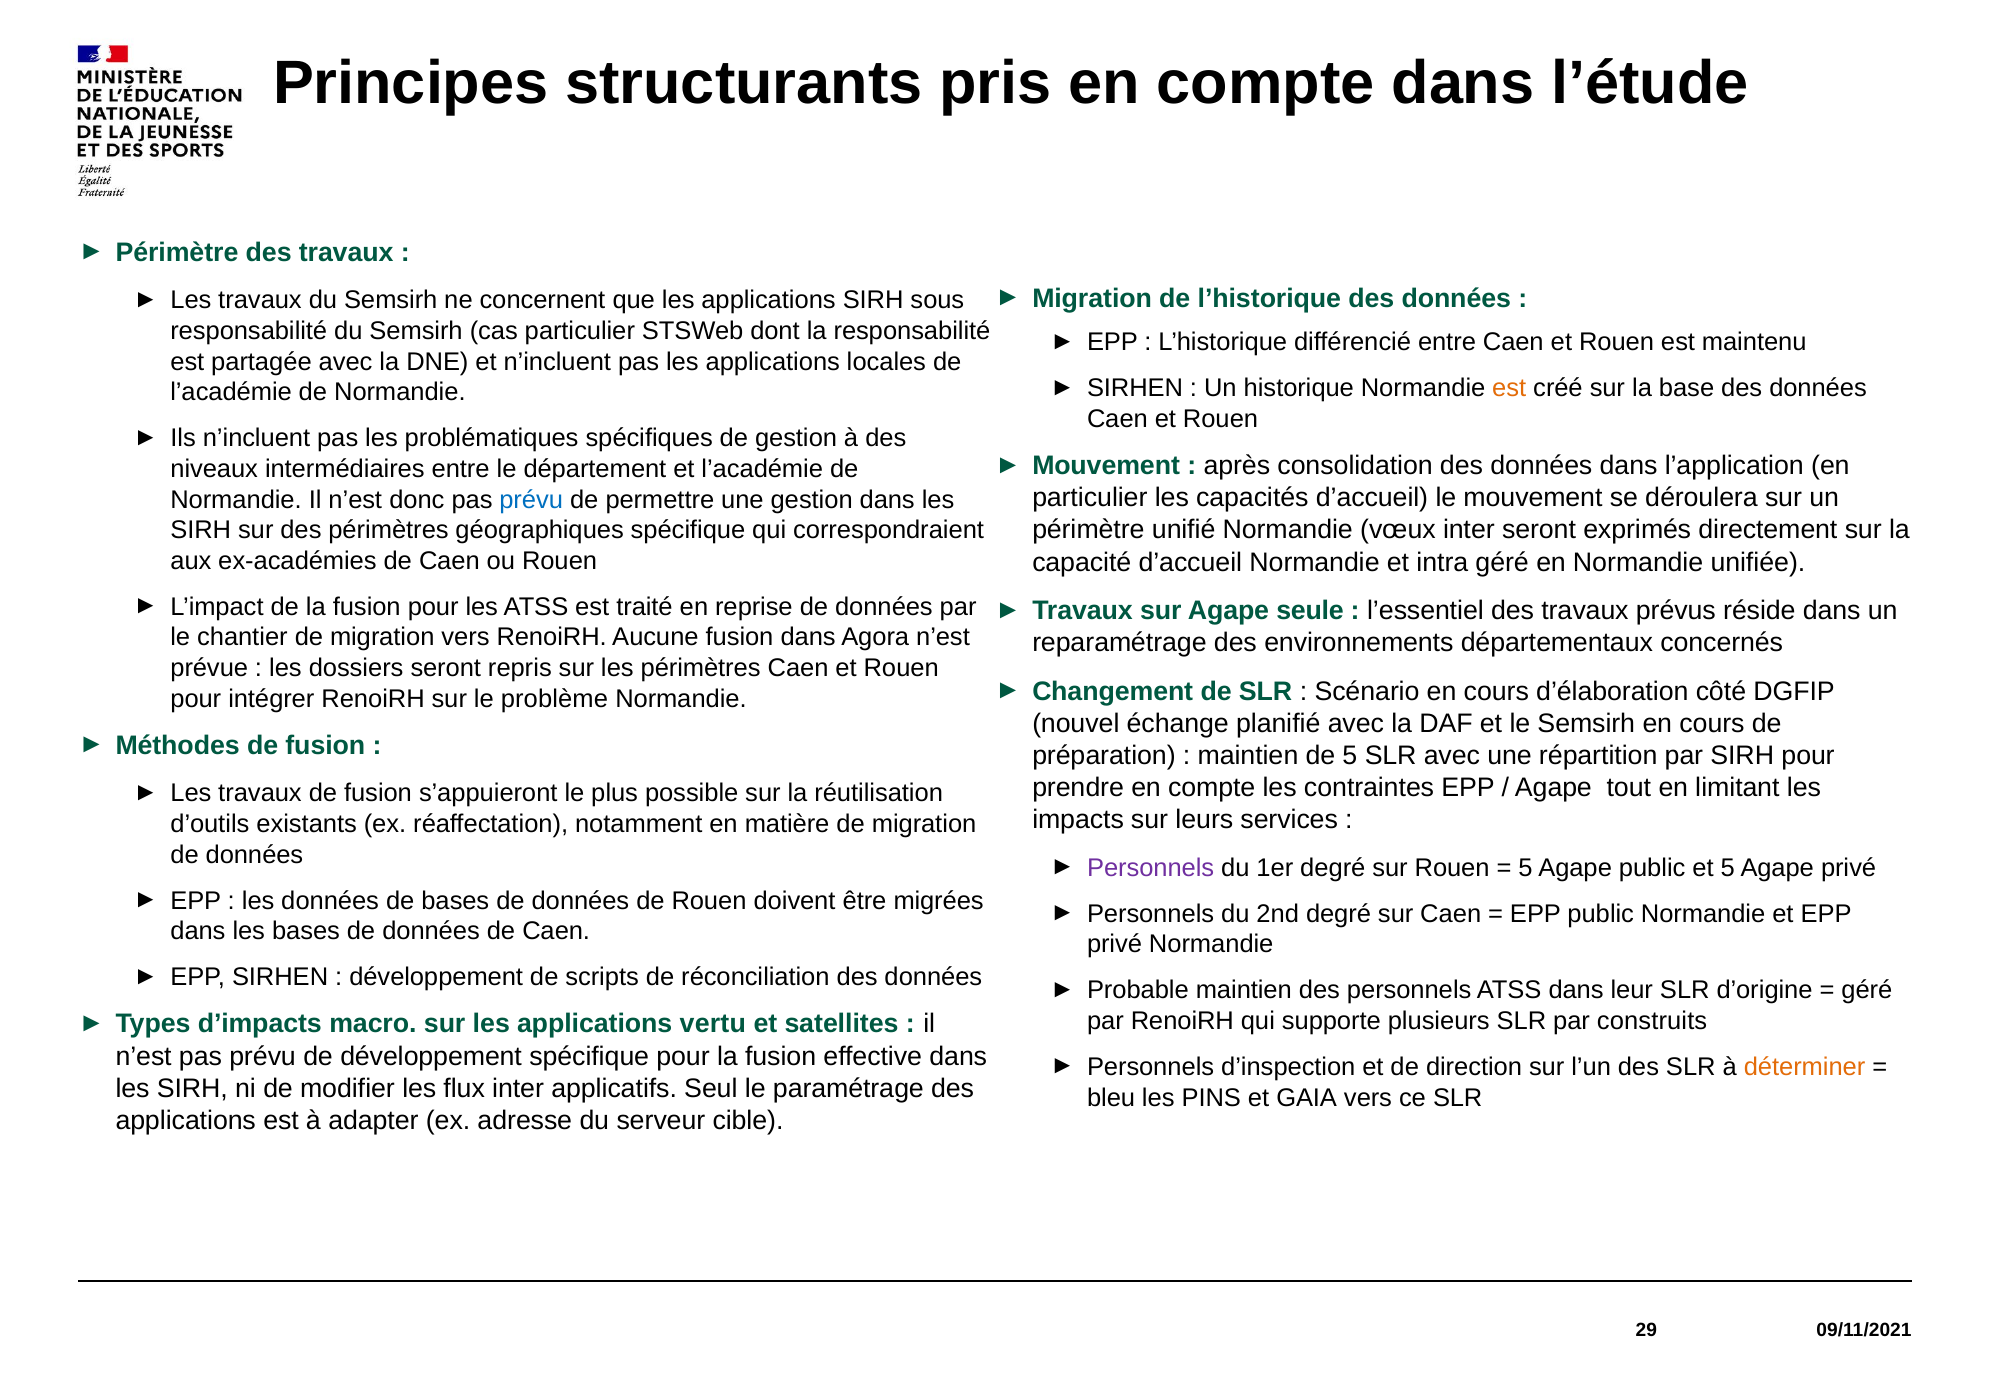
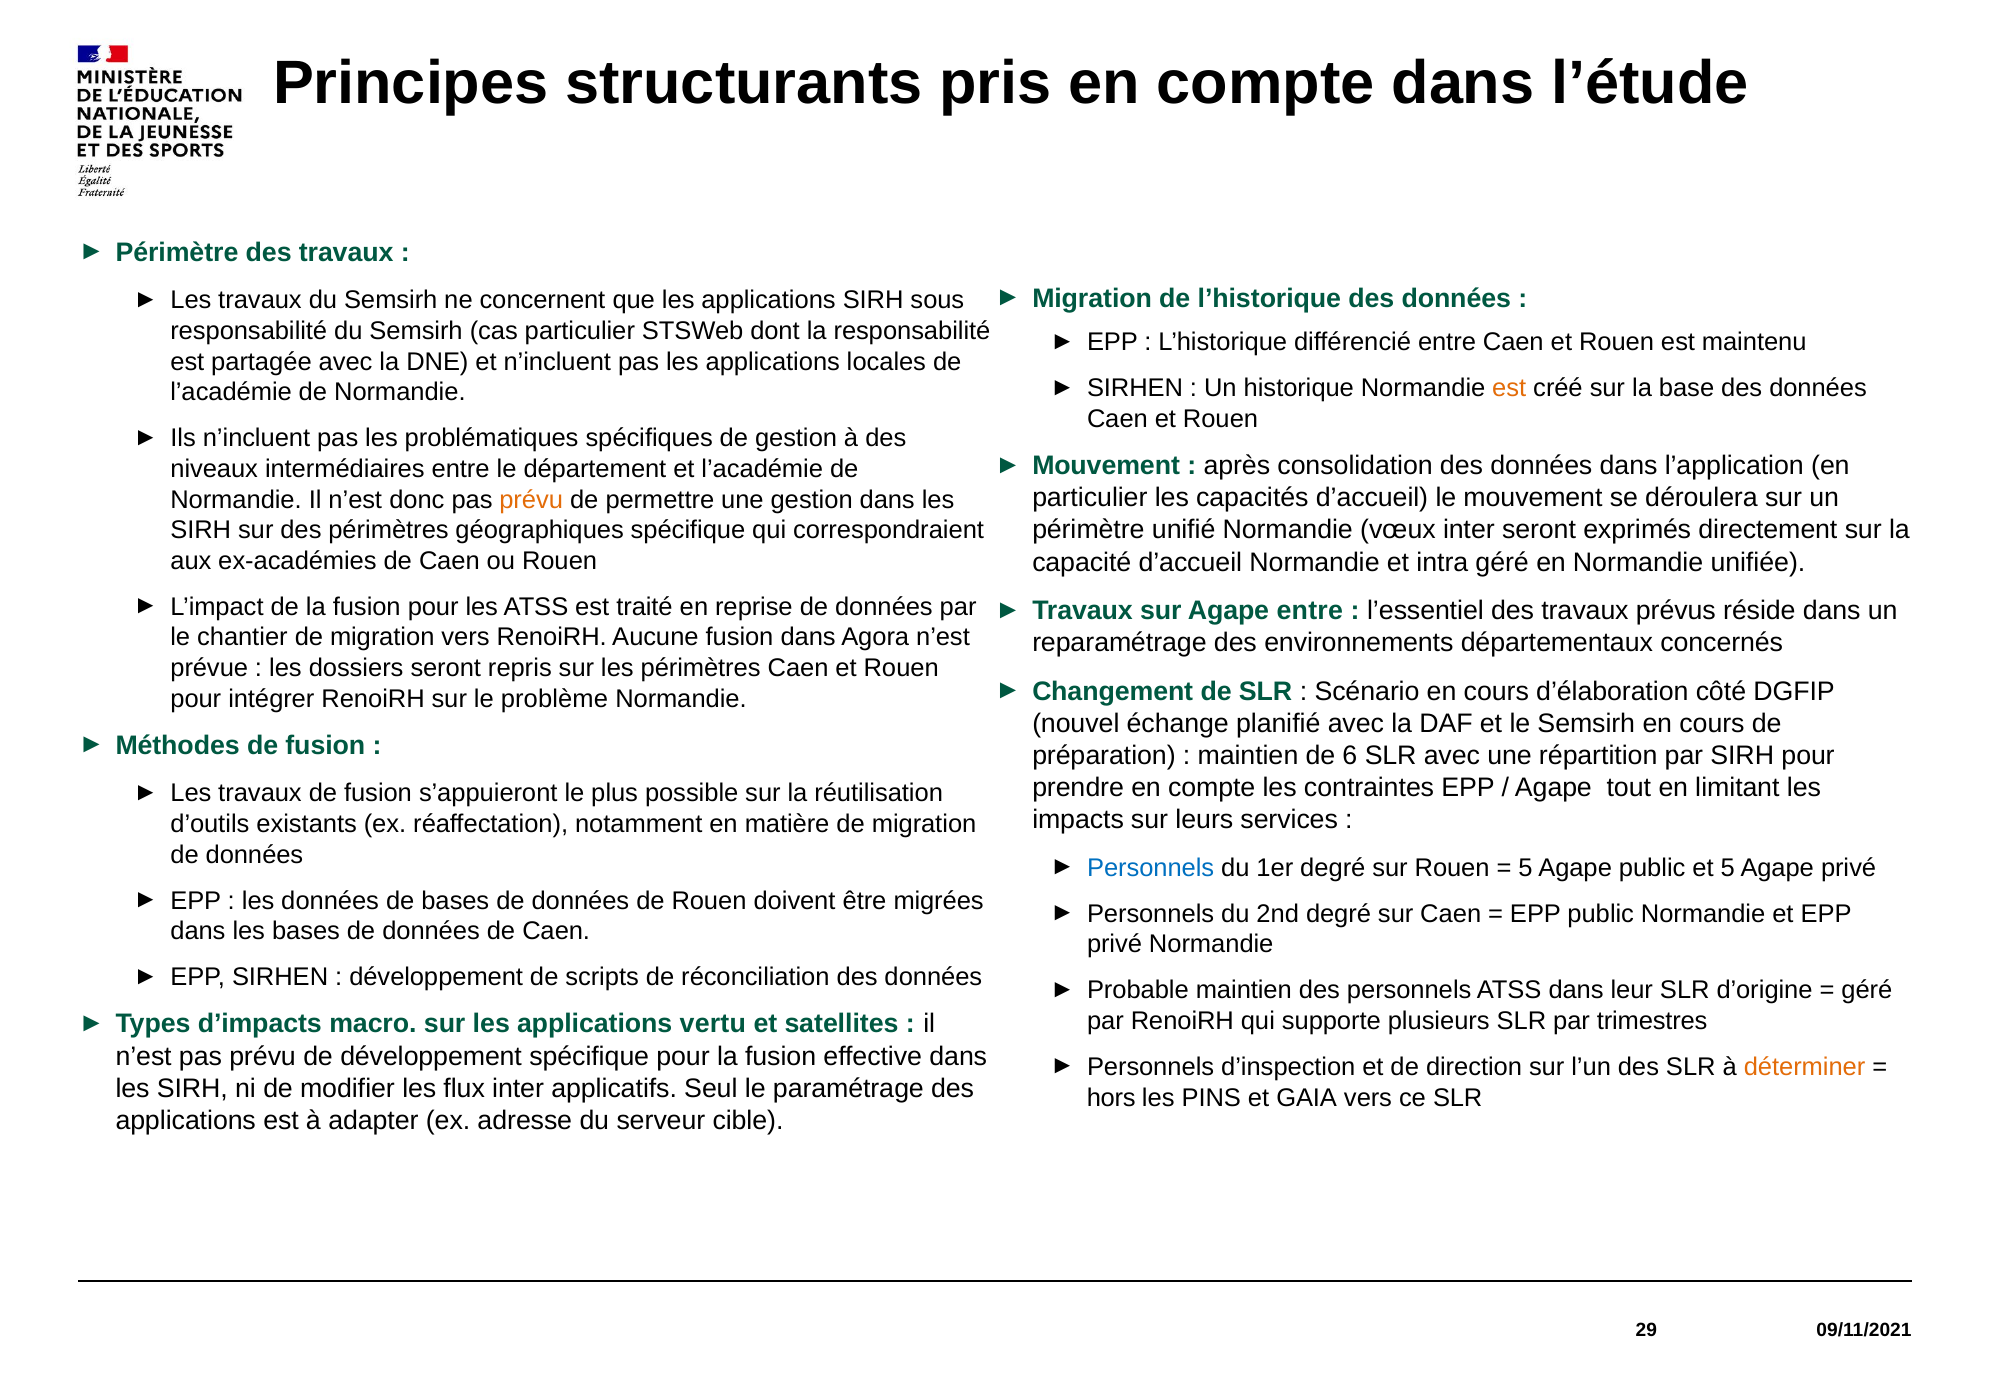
prévu at (531, 500) colour: blue -> orange
Agape seule: seule -> entre
de 5: 5 -> 6
Personnels at (1151, 868) colour: purple -> blue
construits: construits -> trimestres
bleu: bleu -> hors
